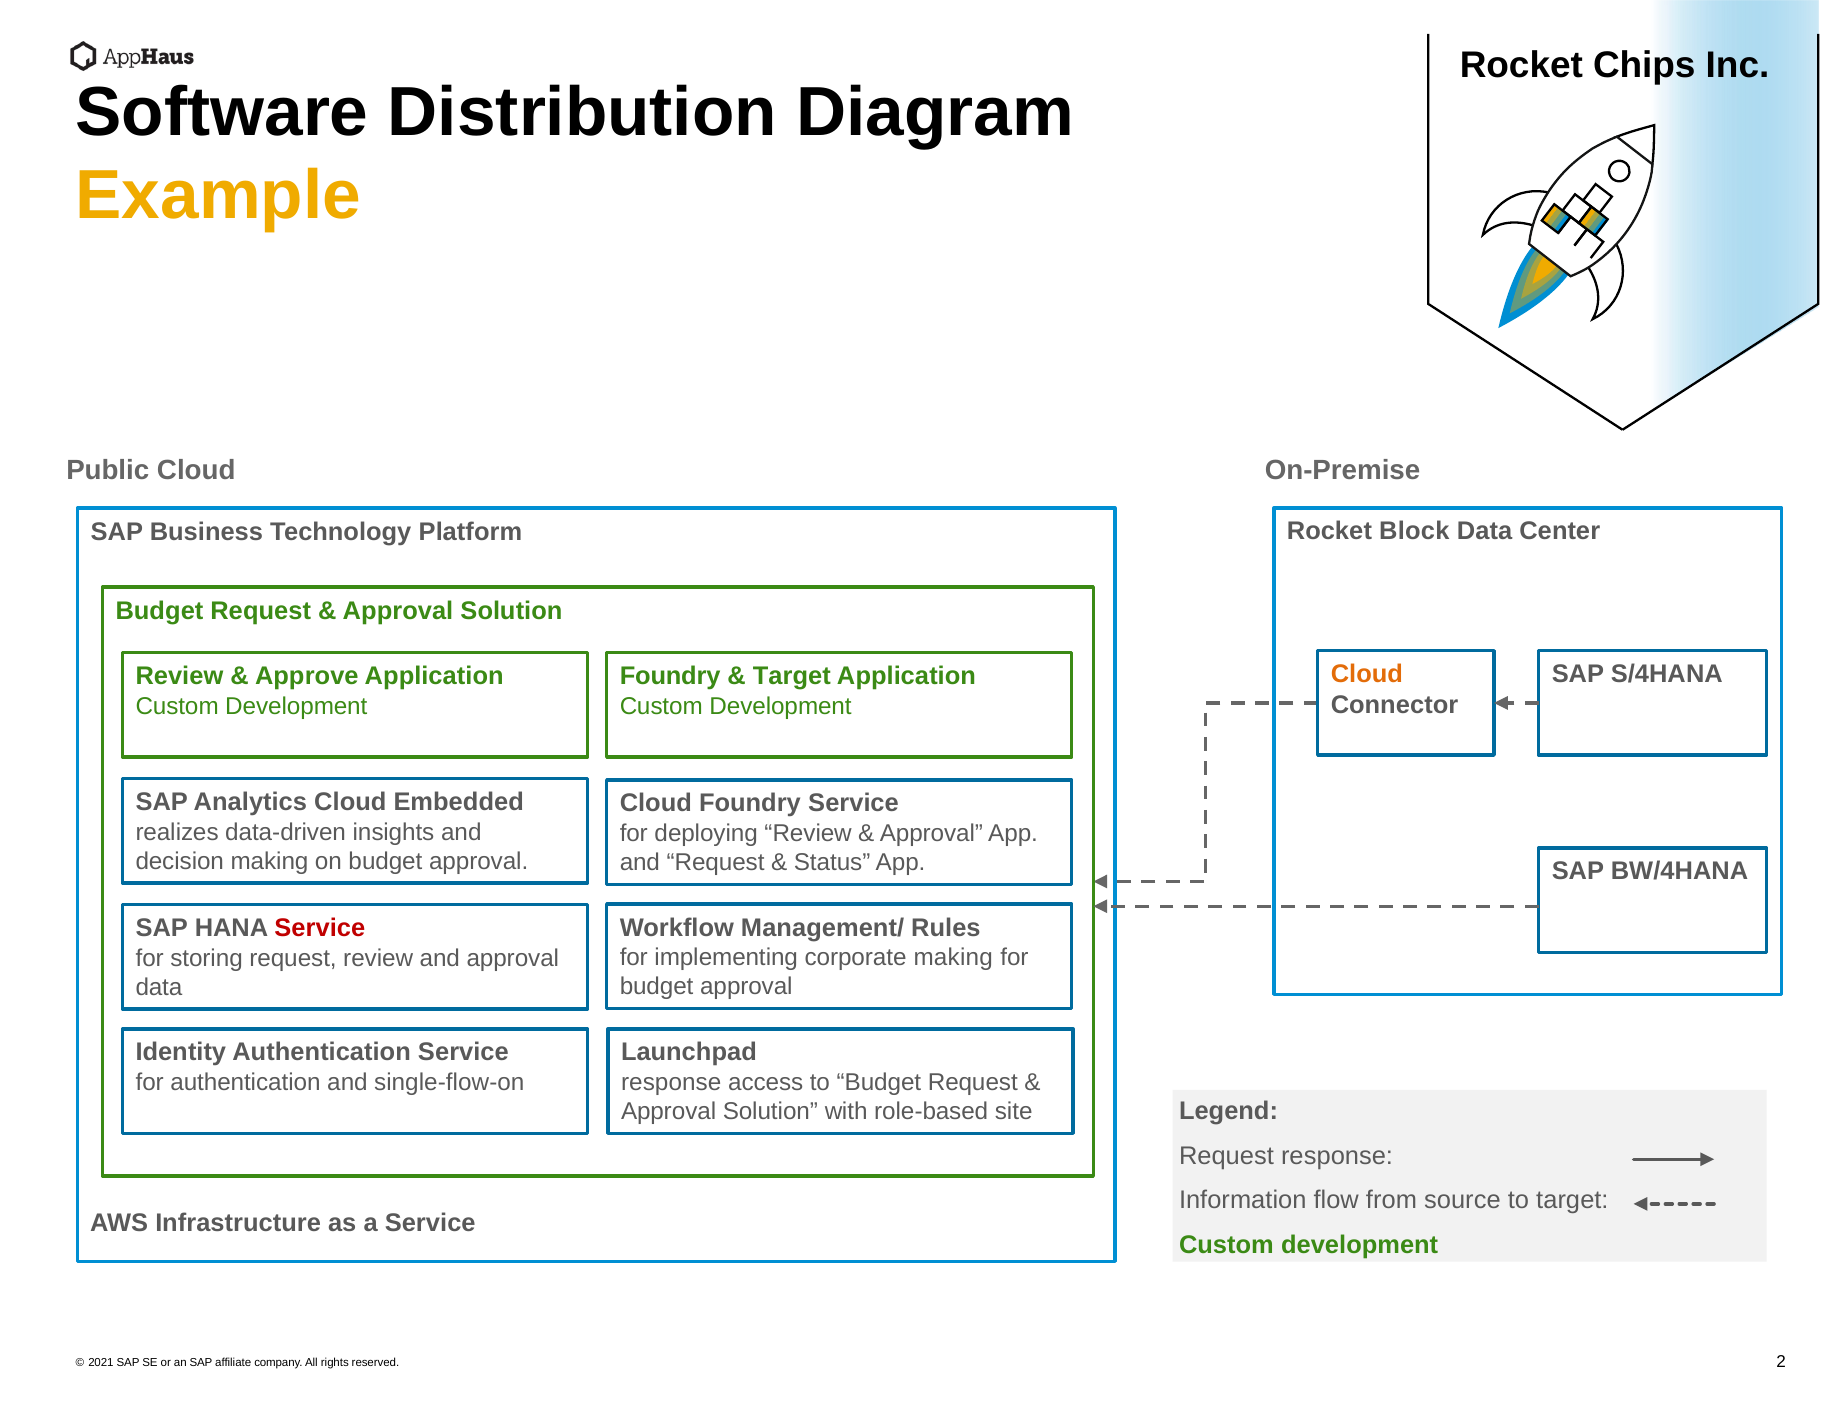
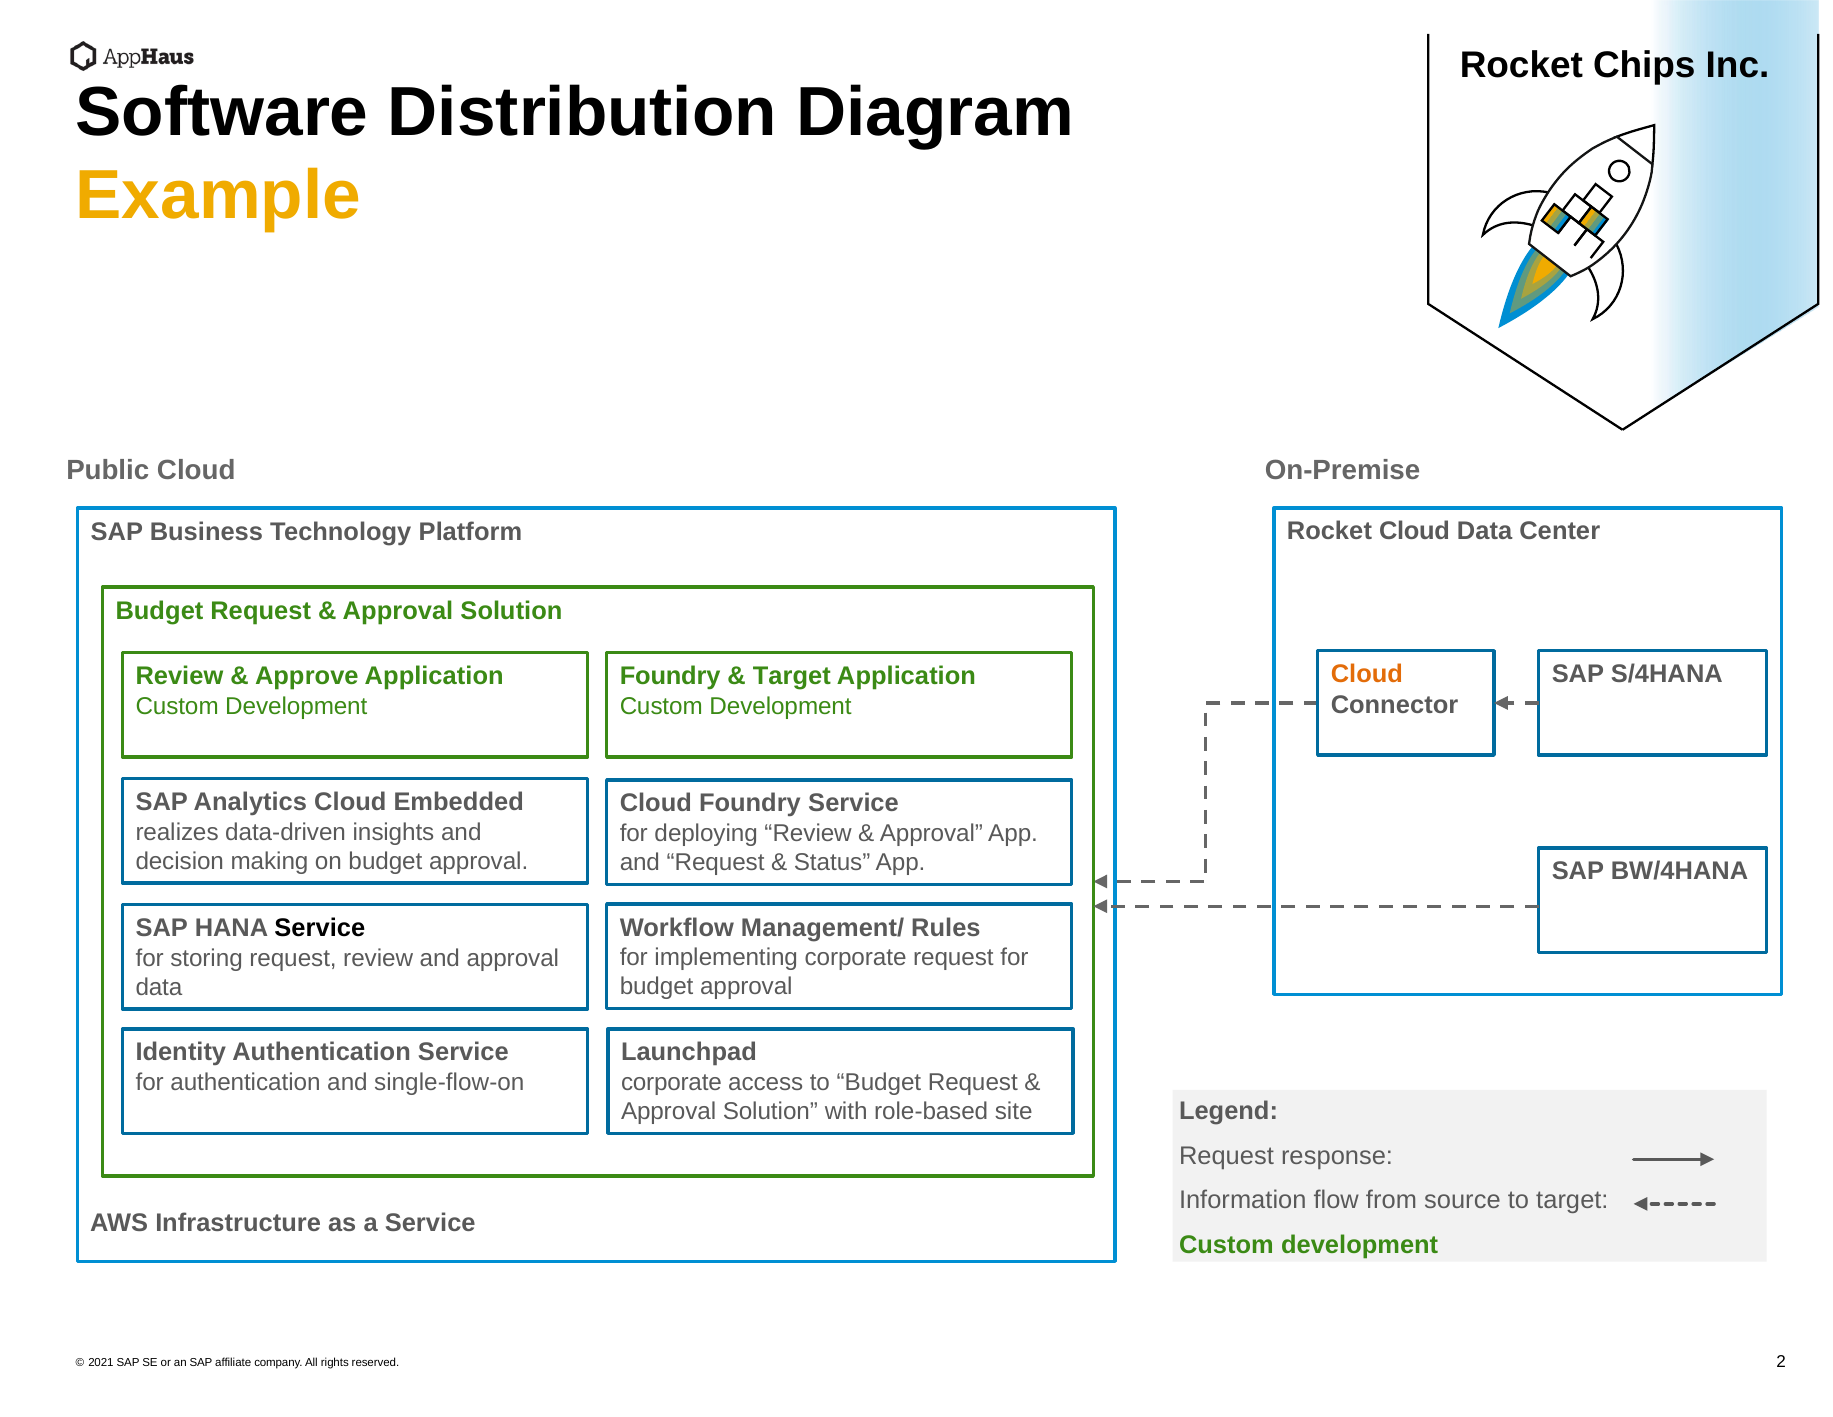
Rocket Block: Block -> Cloud
Service at (320, 928) colour: red -> black
corporate making: making -> request
response at (671, 1082): response -> corporate
